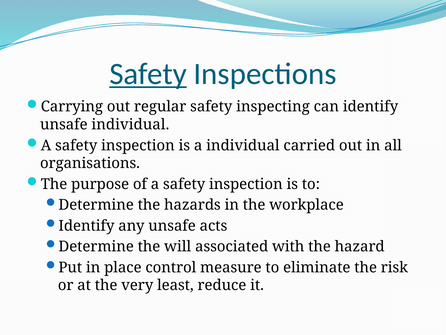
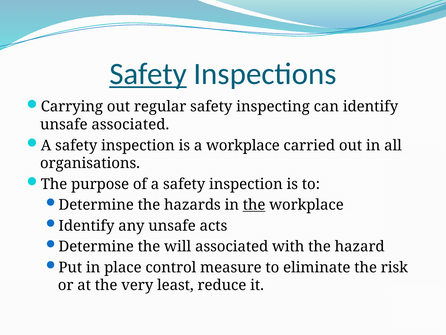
unsafe individual: individual -> associated
a individual: individual -> workplace
the at (254, 205) underline: none -> present
